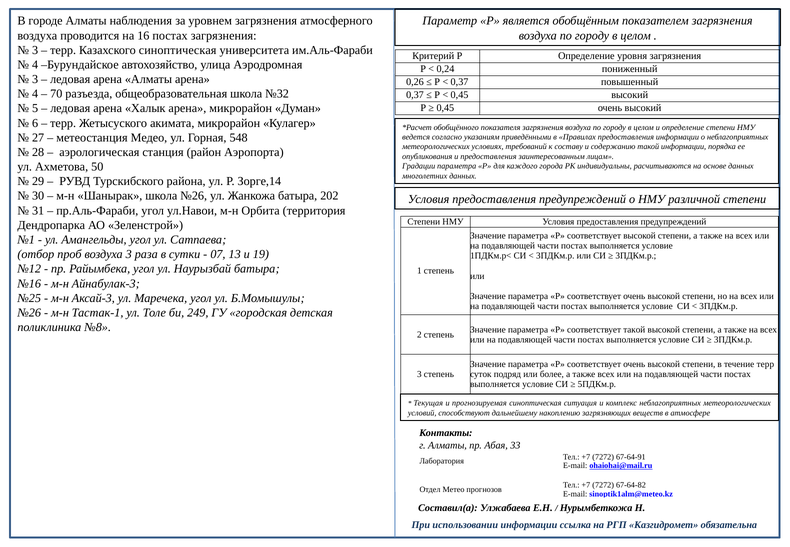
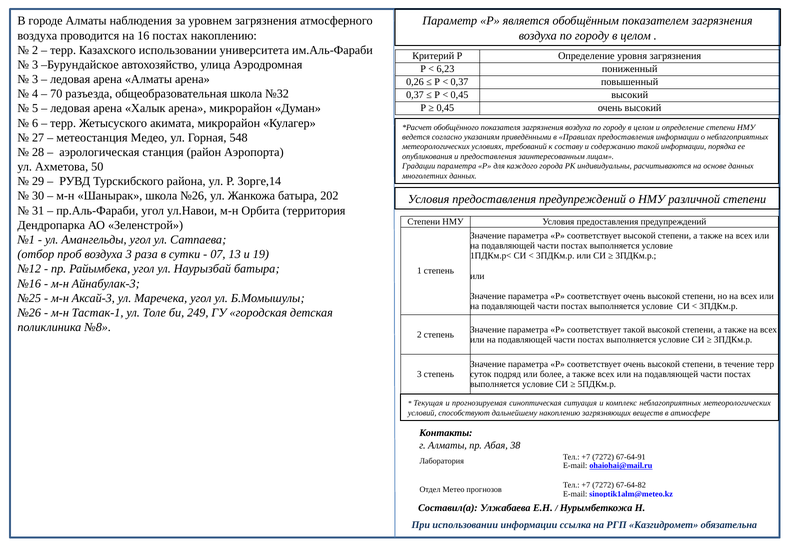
постах загрязнения: загрязнения -> накоплению
3 at (35, 50): 3 -> 2
Казахского синоптическая: синоптическая -> использовании
4 at (35, 65): 4 -> 3
0,24: 0,24 -> 6,23
33: 33 -> 38
